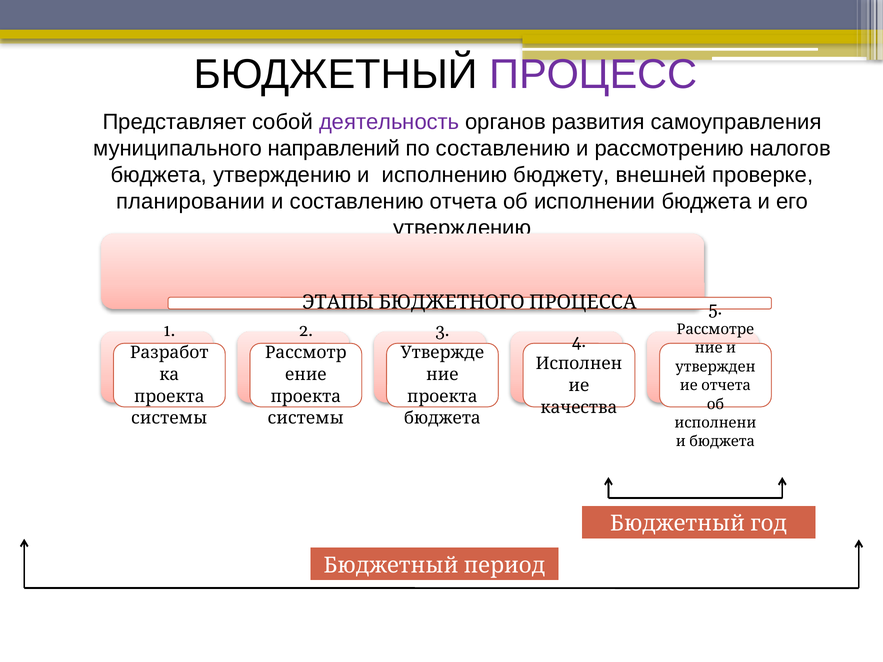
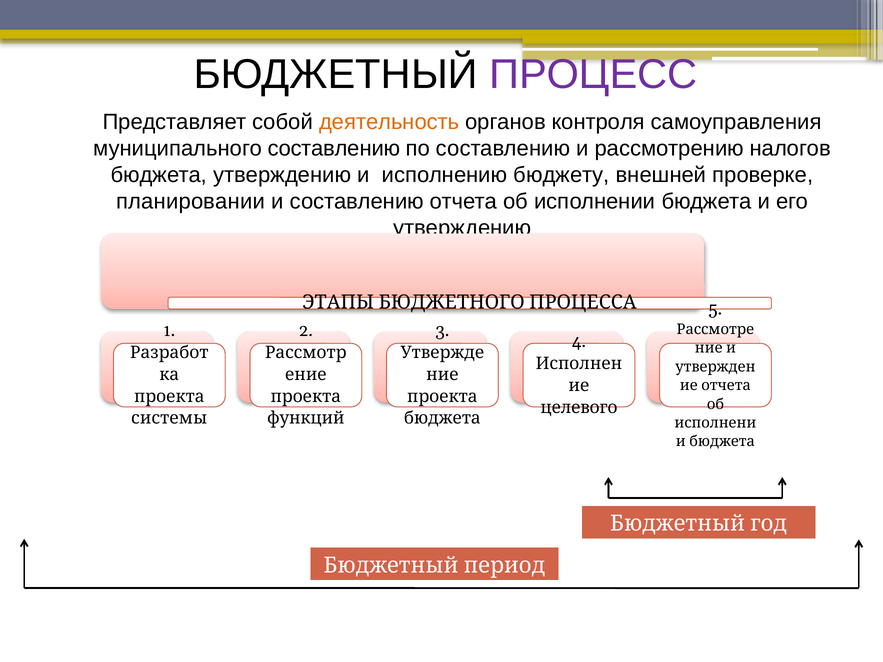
деятельность colour: purple -> orange
развития: развития -> контроля
муниципального направлений: направлений -> составлению
качества: качества -> целевого
системы at (306, 418): системы -> функций
